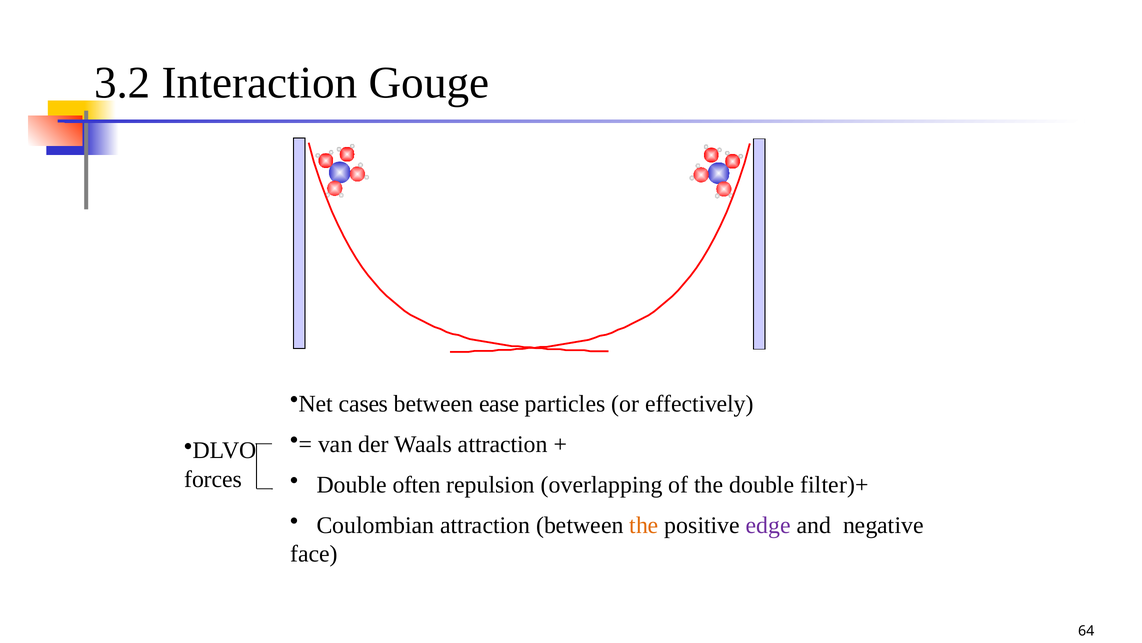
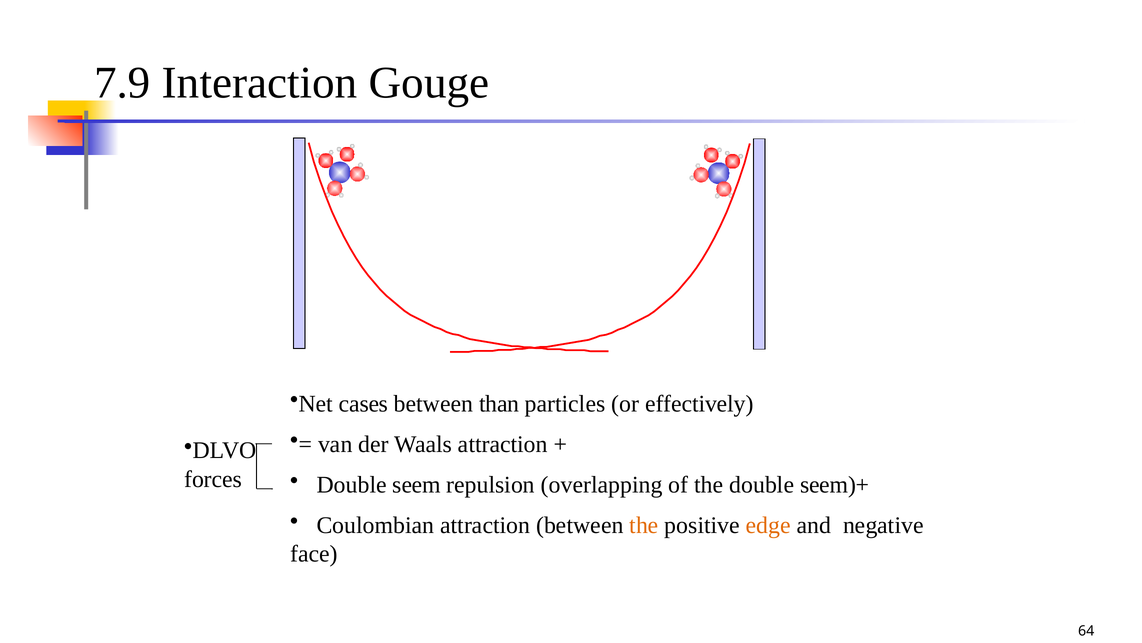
3.2: 3.2 -> 7.9
ease: ease -> than
often: often -> seem
filter)+: filter)+ -> seem)+
edge colour: purple -> orange
